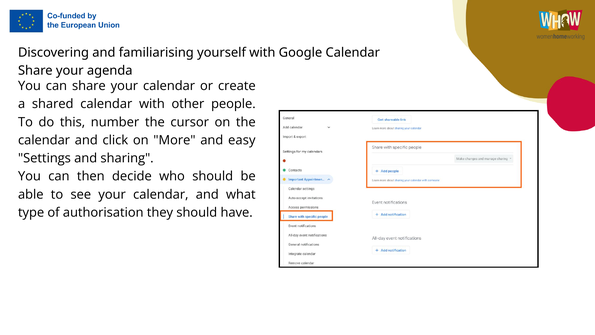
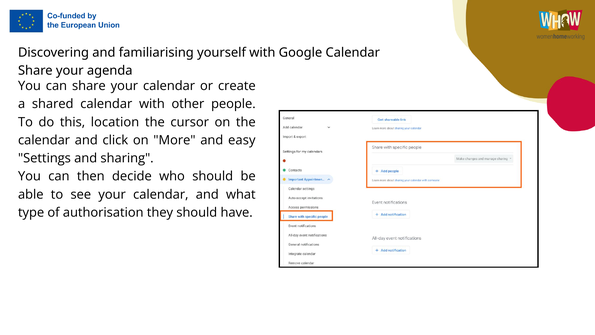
number: number -> location
